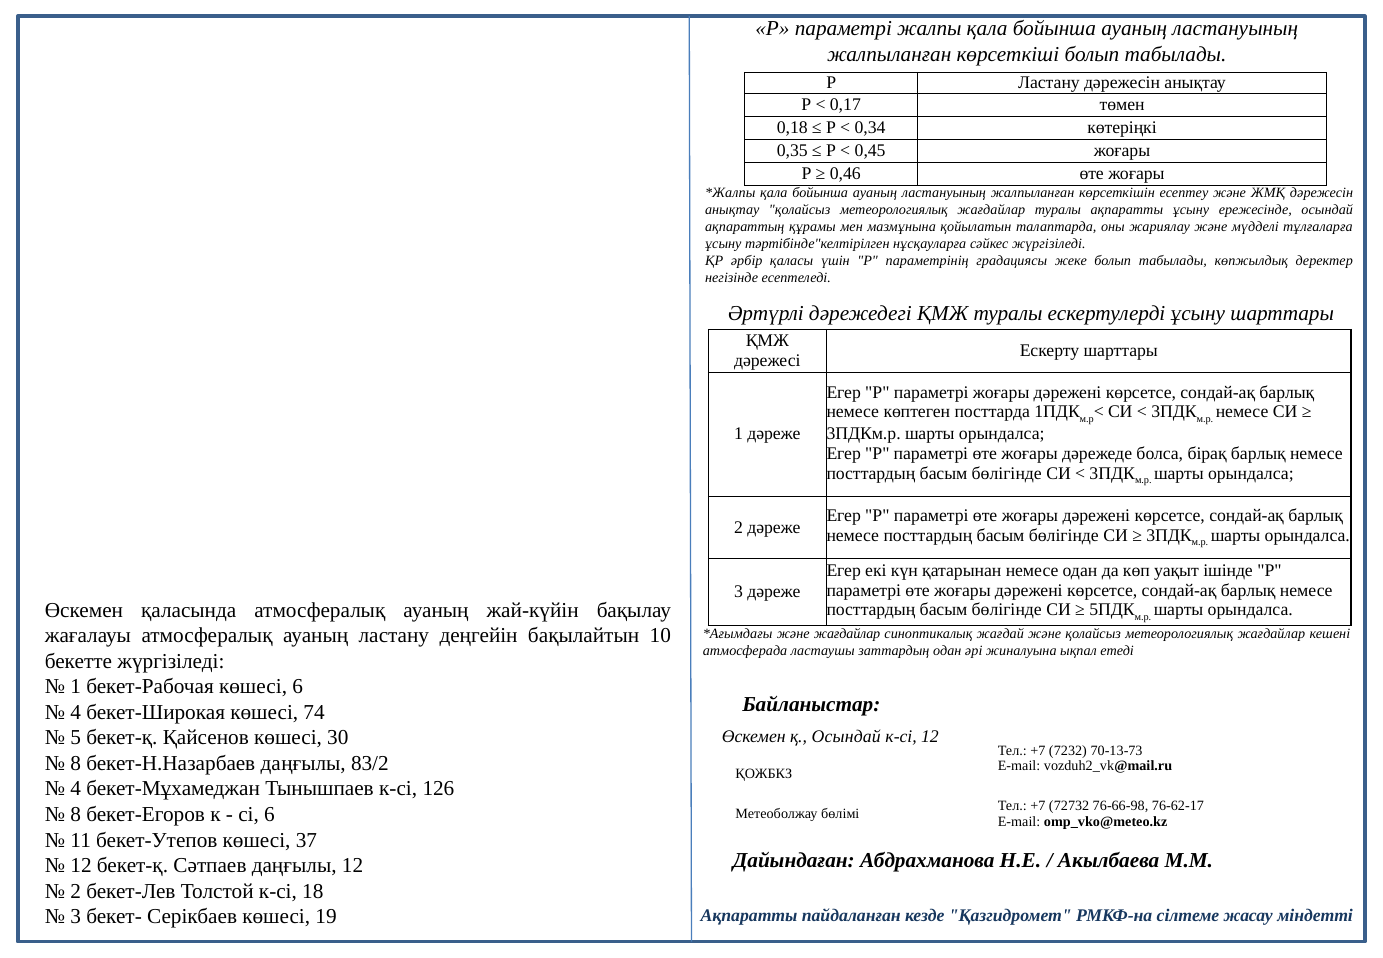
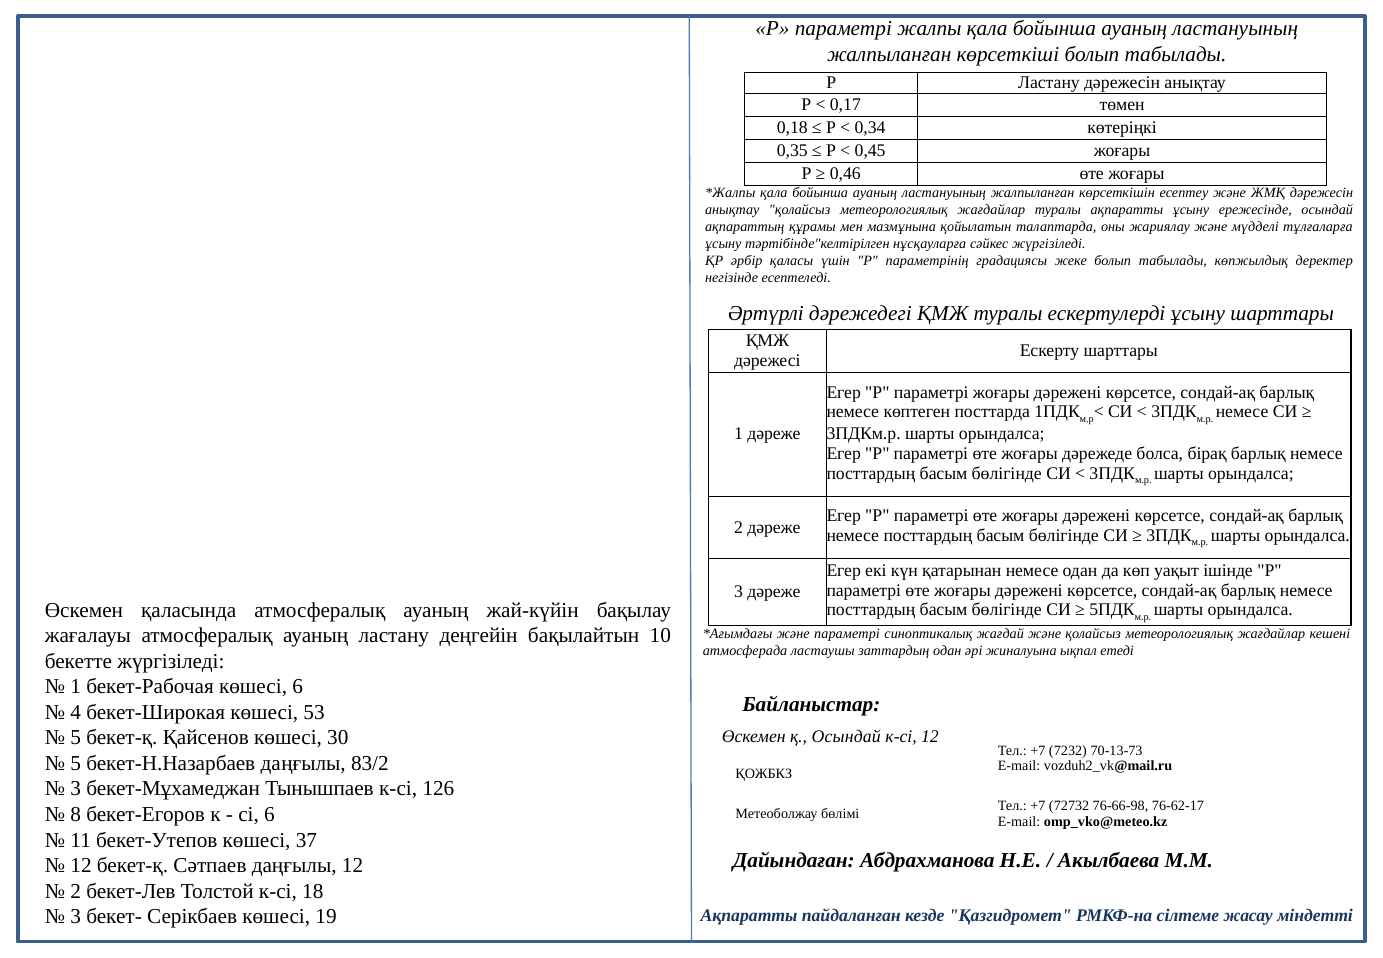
және жағдайлар: жағдайлар -> параметрі
74: 74 -> 53
8 at (76, 763): 8 -> 5
4 at (76, 788): 4 -> 3
